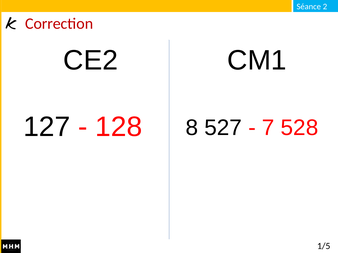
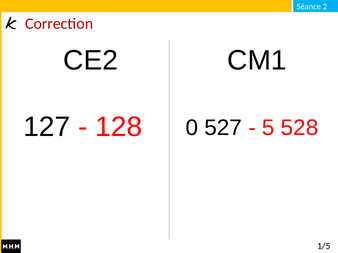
8: 8 -> 0
7: 7 -> 5
